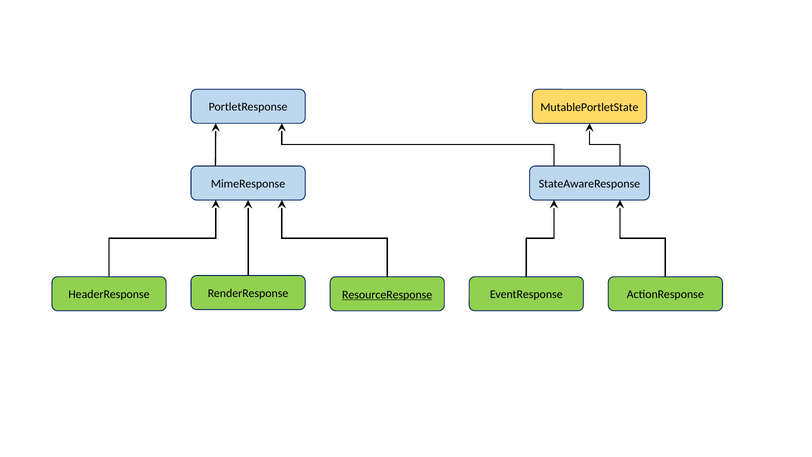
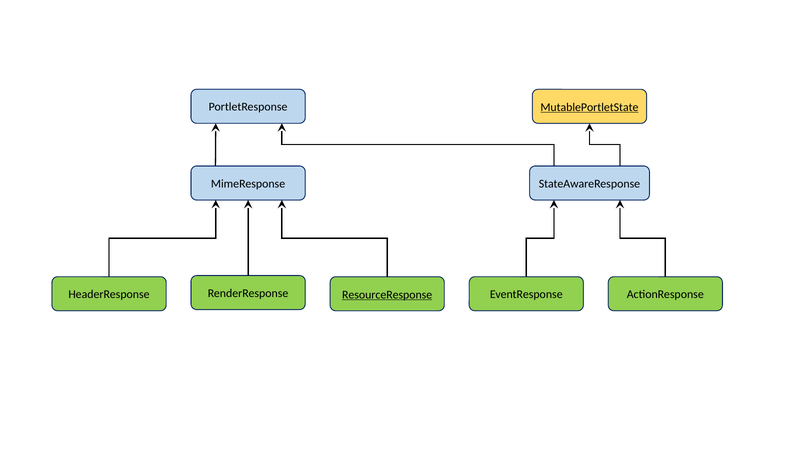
MutablePortletState underline: none -> present
